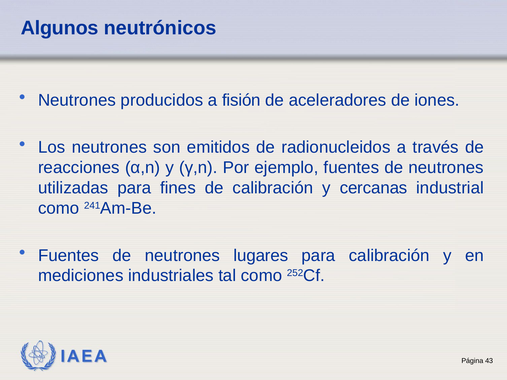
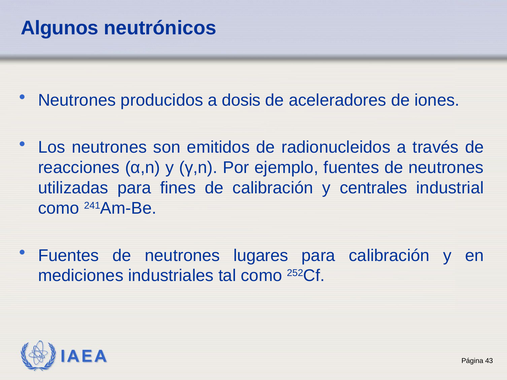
fisión: fisión -> dosis
cercanas: cercanas -> centrales
